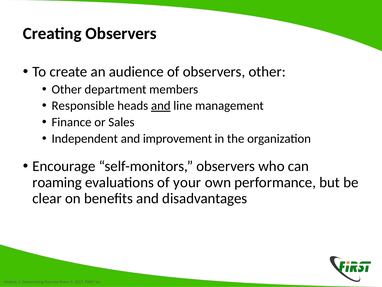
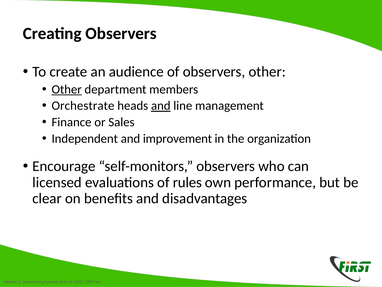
Other at (67, 89) underline: none -> present
Responsible: Responsible -> Orchestrate
roaming: roaming -> licensed
your: your -> rules
